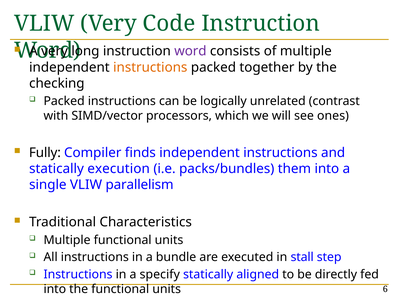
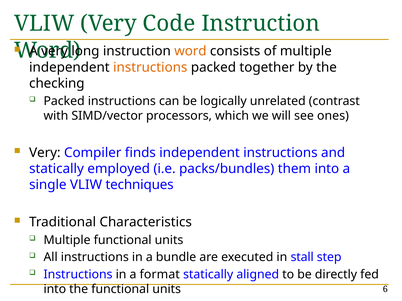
word at (190, 51) colour: purple -> orange
Fully at (45, 153): Fully -> Very
execution: execution -> employed
parallelism: parallelism -> techniques
specify: specify -> format
